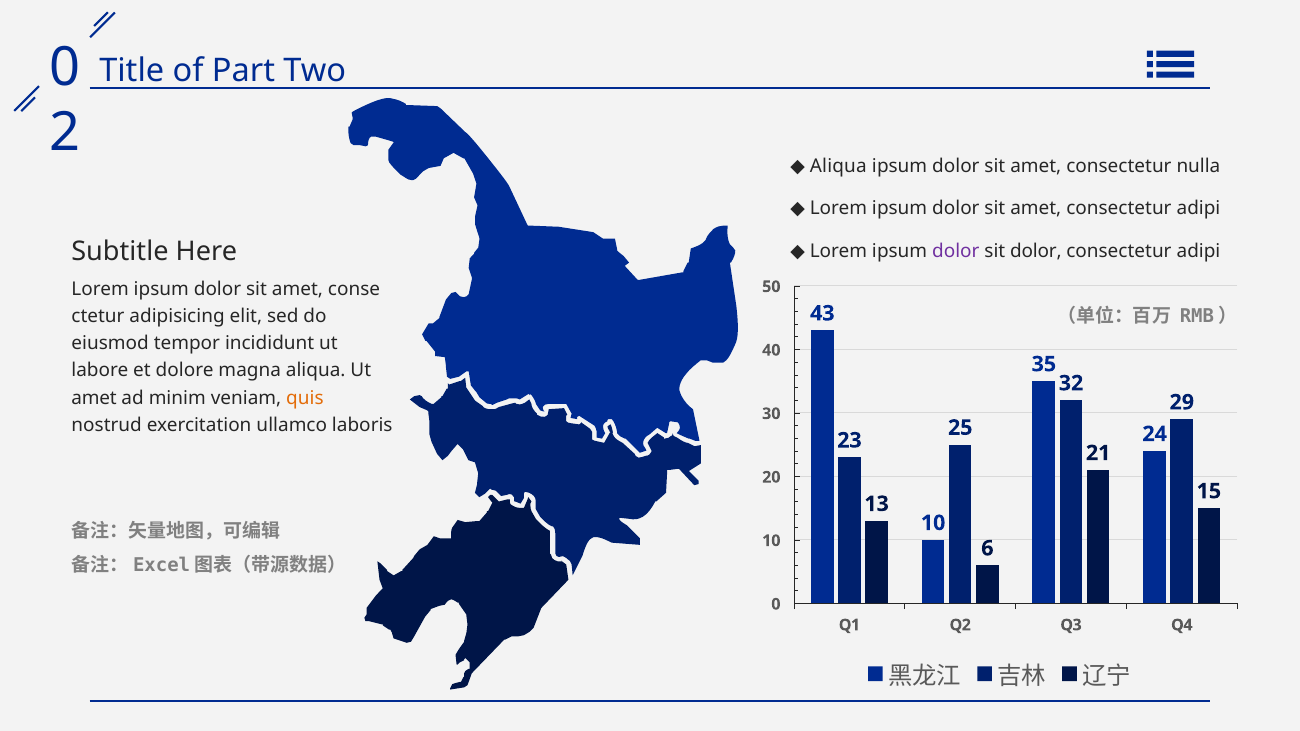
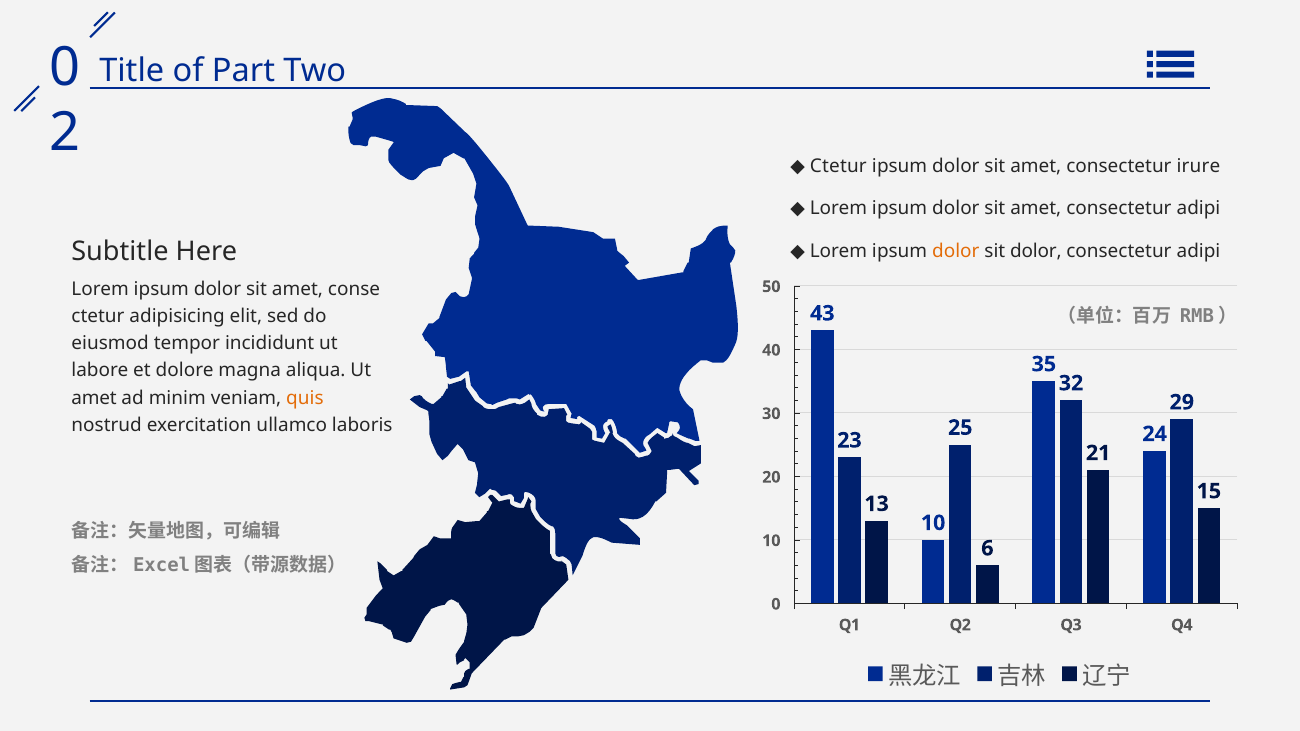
Aliqua at (838, 167): Aliqua -> Ctetur
nulla: nulla -> irure
dolor at (956, 251) colour: purple -> orange
